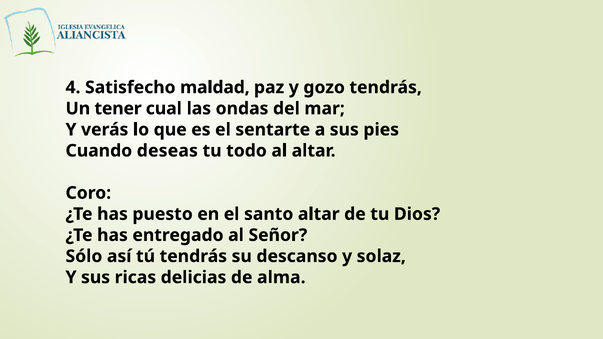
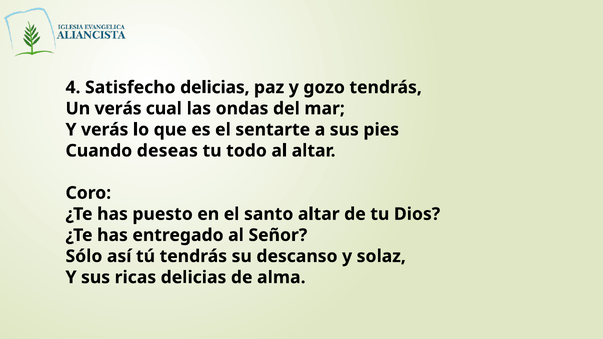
Satisfecho maldad: maldad -> delicias
Un tener: tener -> verás
